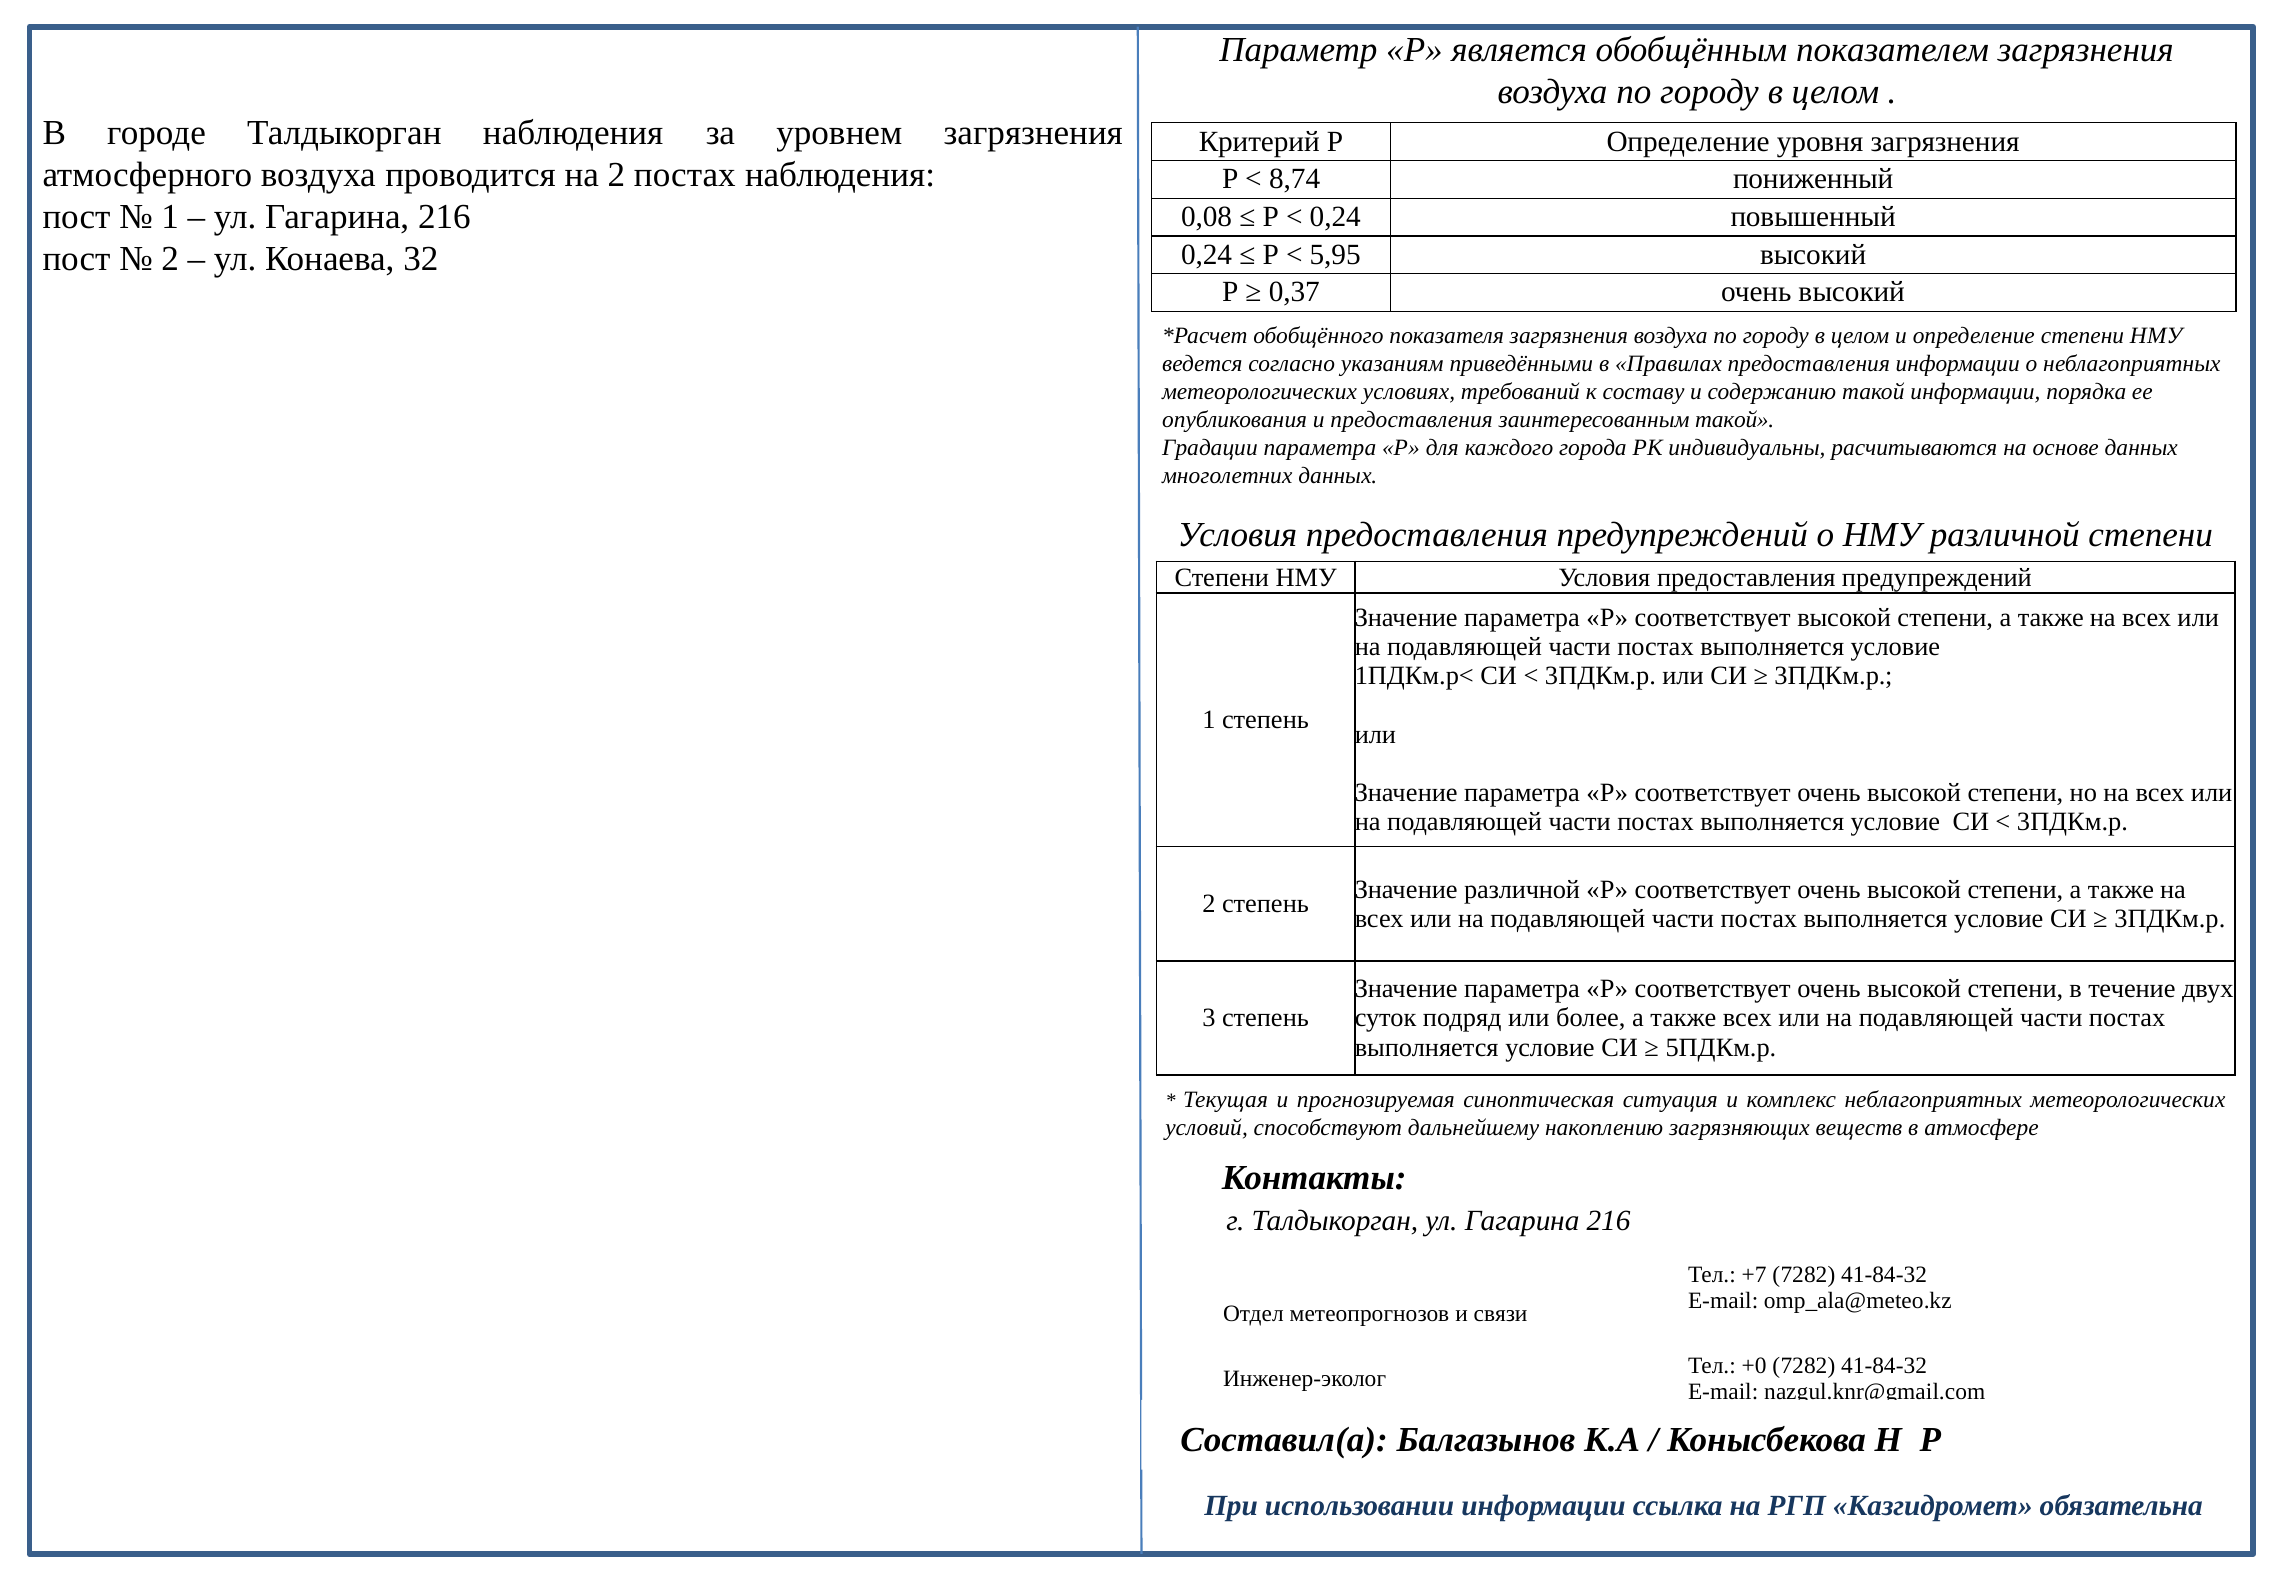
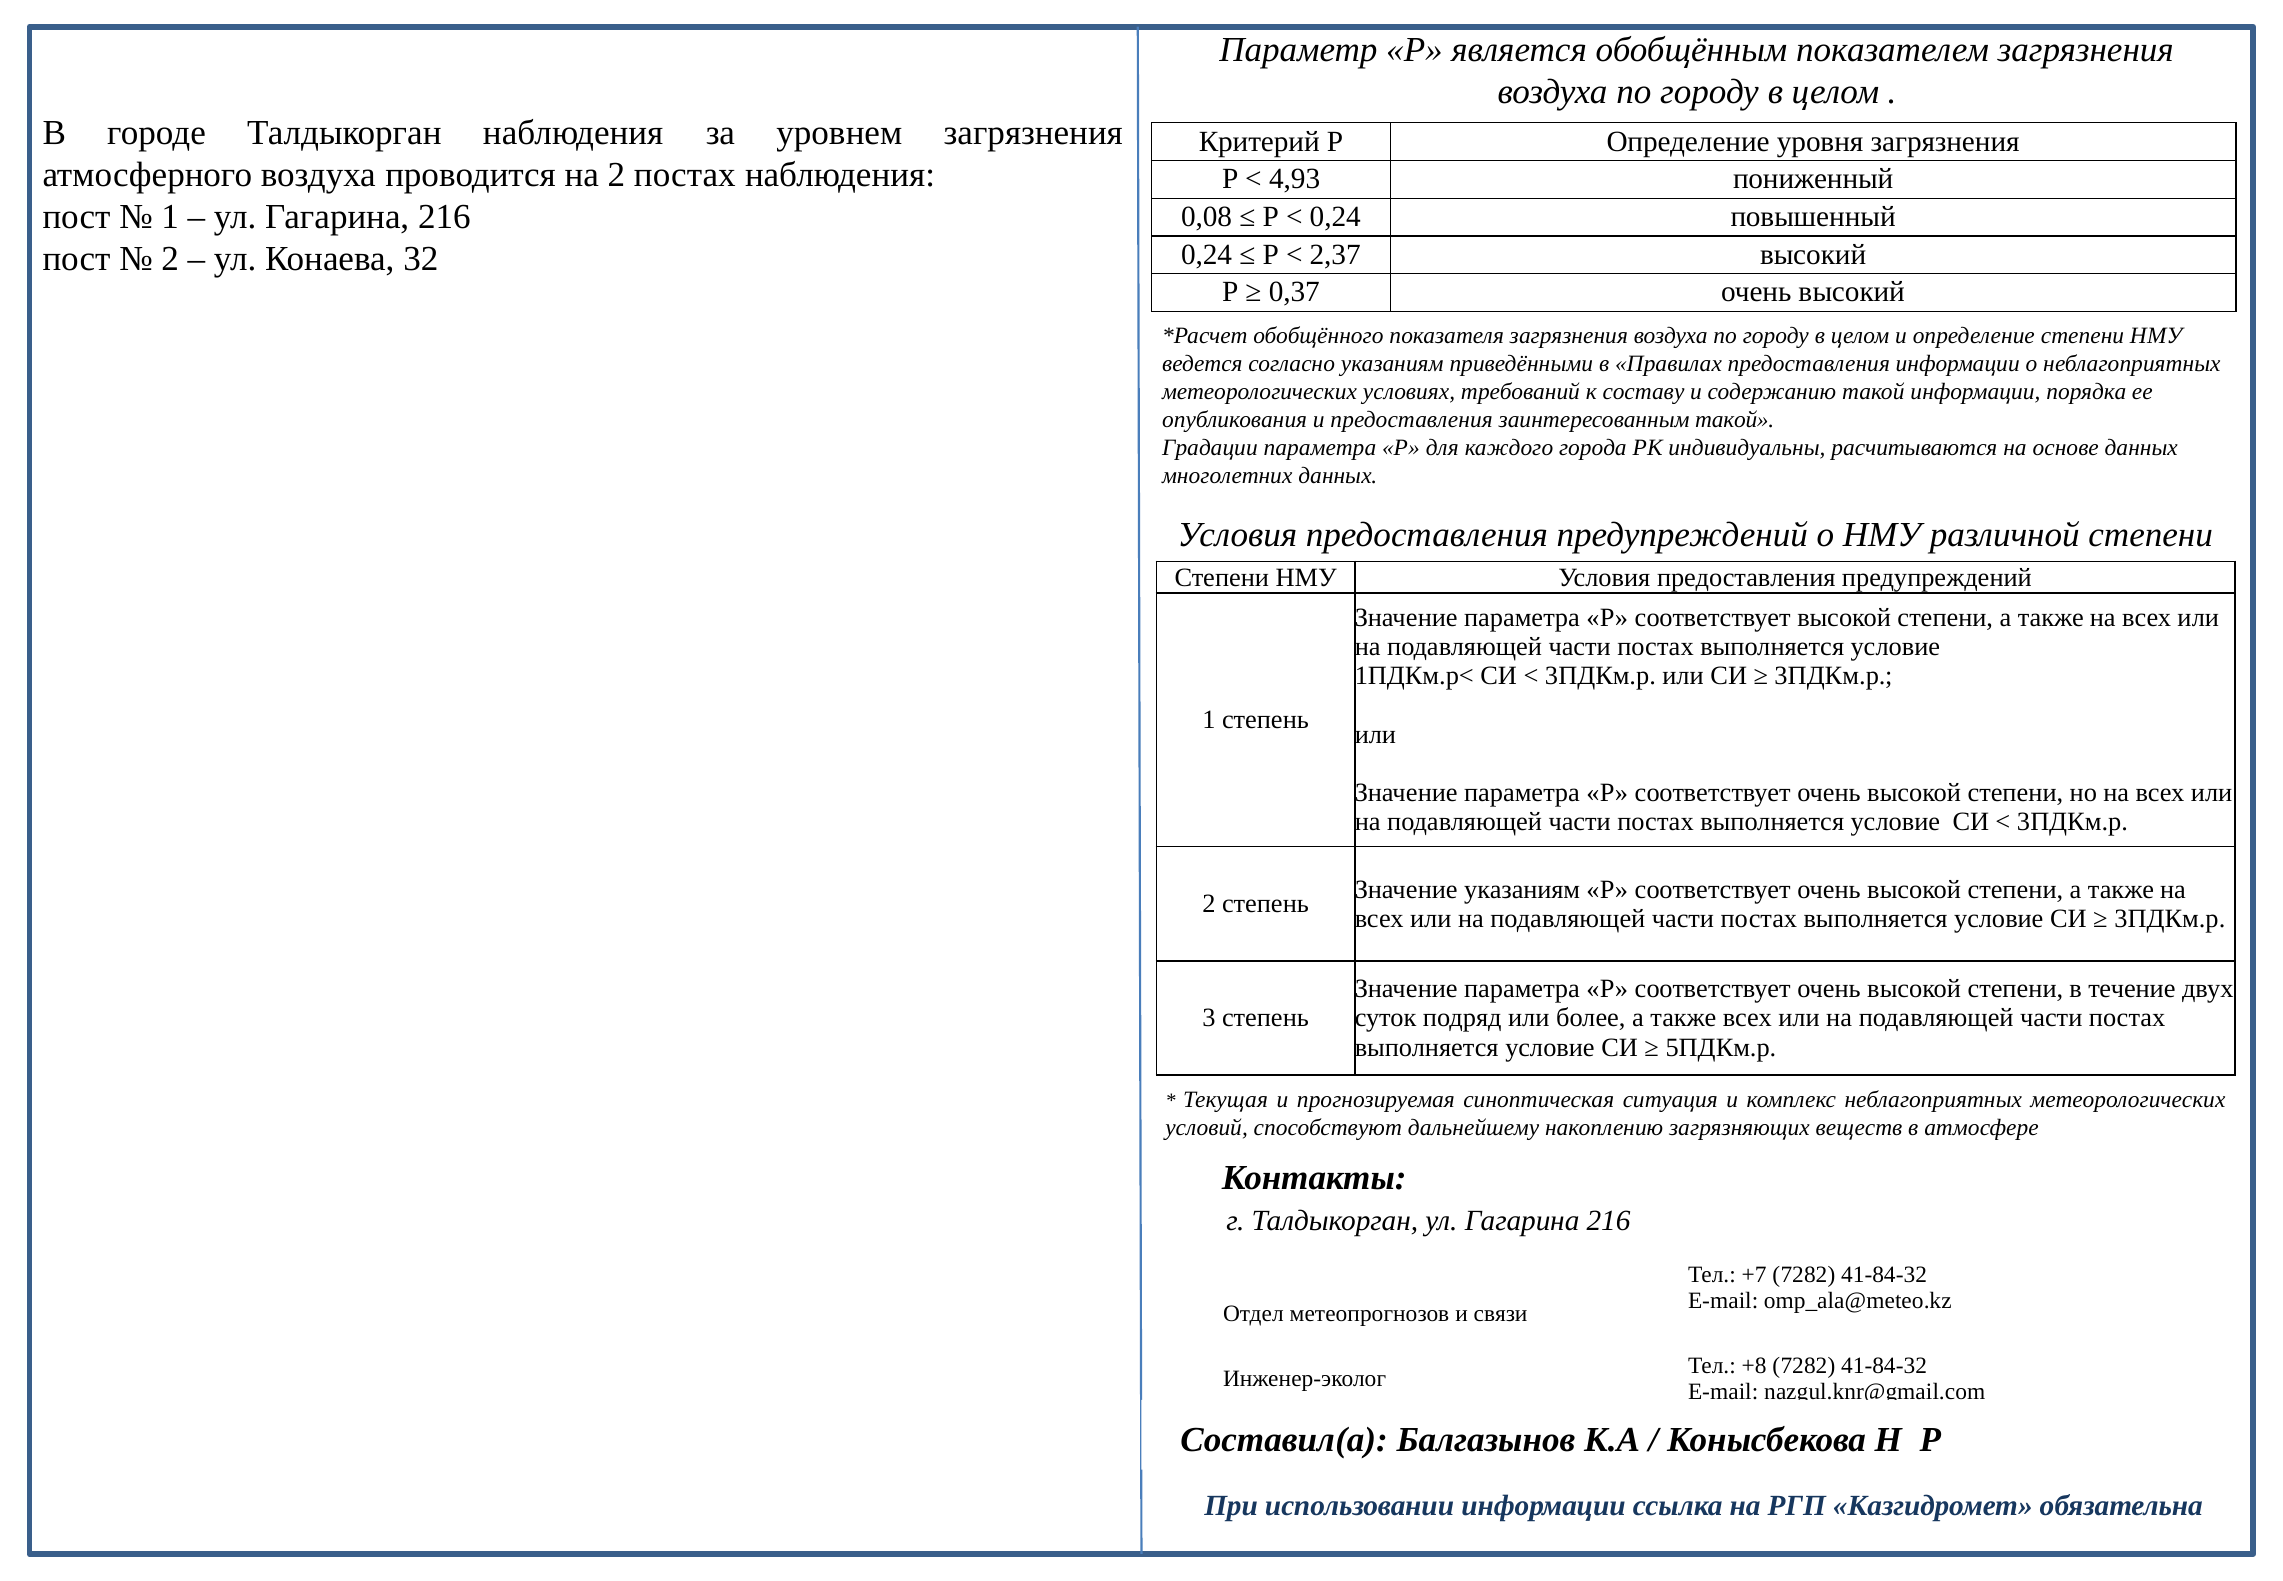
8,74: 8,74 -> 4,93
5,95: 5,95 -> 2,37
Значение различной: различной -> указаниям
+0: +0 -> +8
